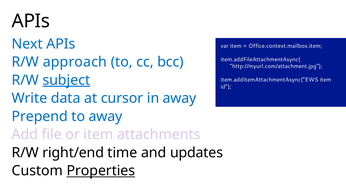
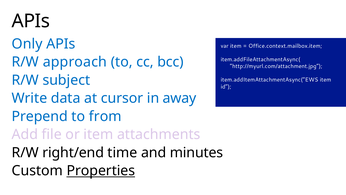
Next: Next -> Only
subject underline: present -> none
to away: away -> from
updates: updates -> minutes
